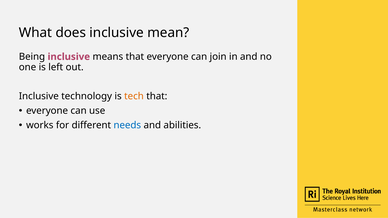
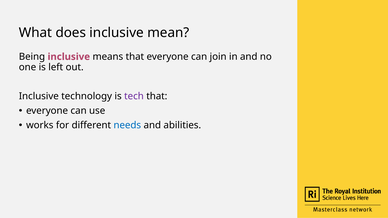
tech colour: orange -> purple
